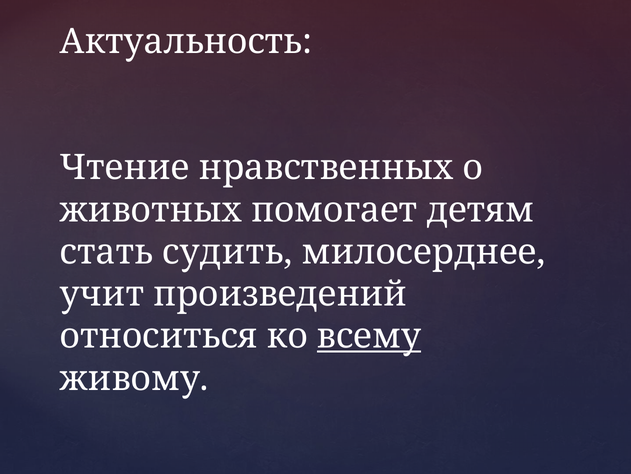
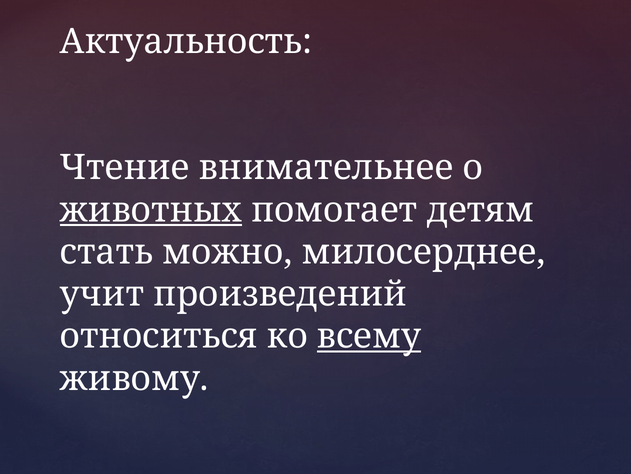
нравственных: нравственных -> внимательнее
животных underline: none -> present
судить: судить -> можно
